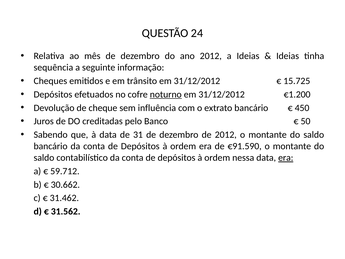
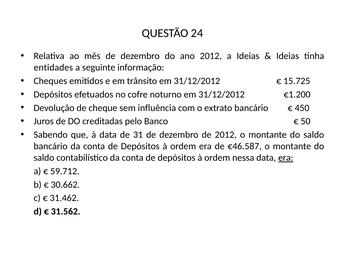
sequência: sequência -> entidades
noturno underline: present -> none
€91.590: €91.590 -> €46.587
